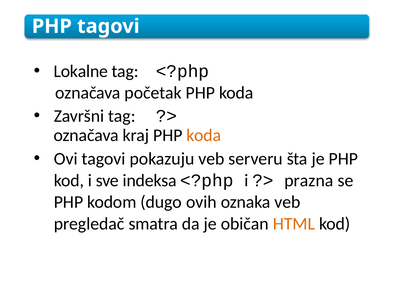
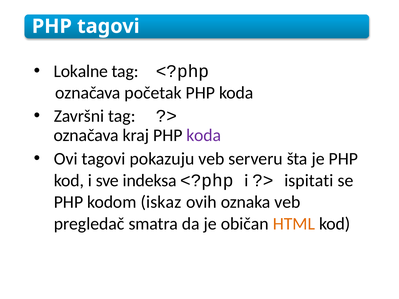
koda at (204, 136) colour: orange -> purple
prazna: prazna -> ispitati
dugo: dugo -> iskaz
